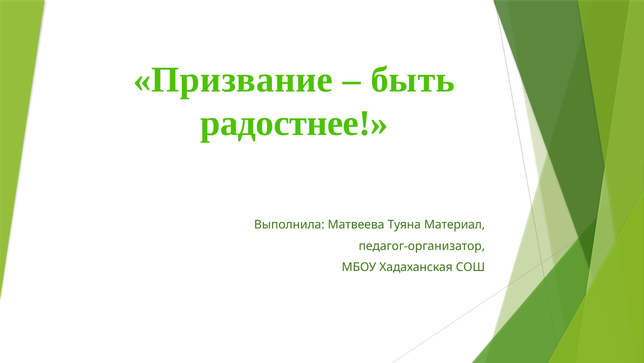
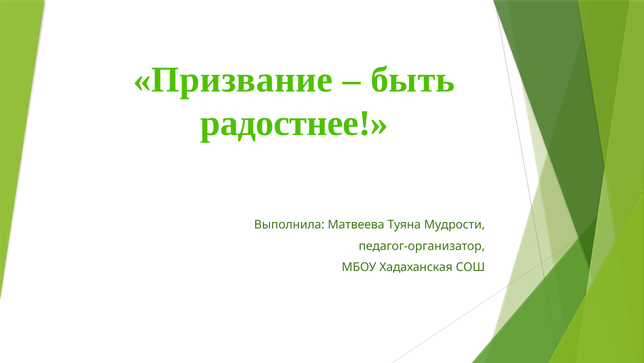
Материал: Материал -> Мудрости
